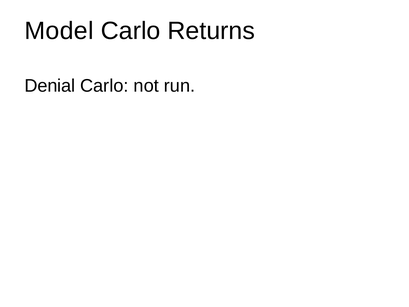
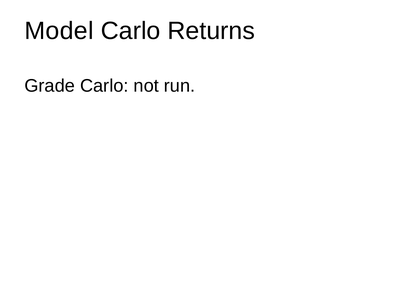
Denial: Denial -> Grade
